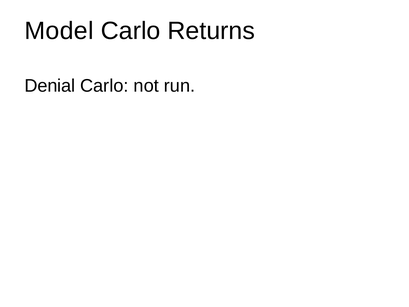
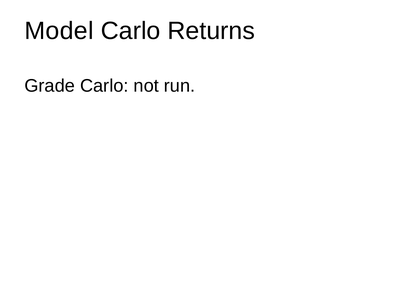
Denial: Denial -> Grade
